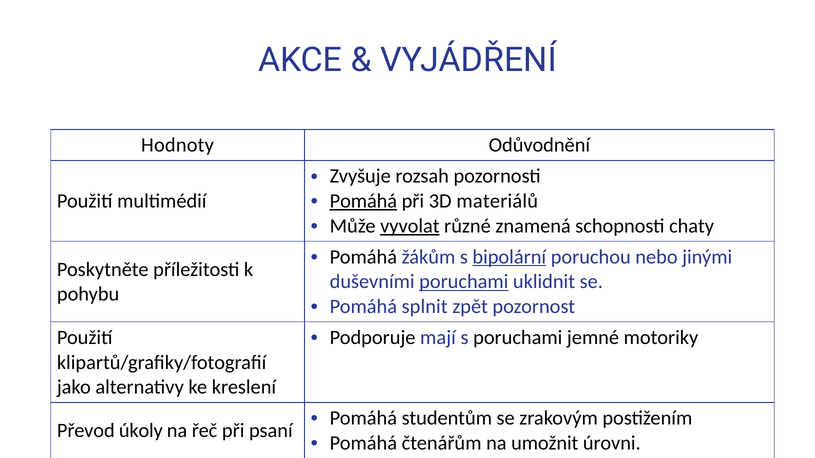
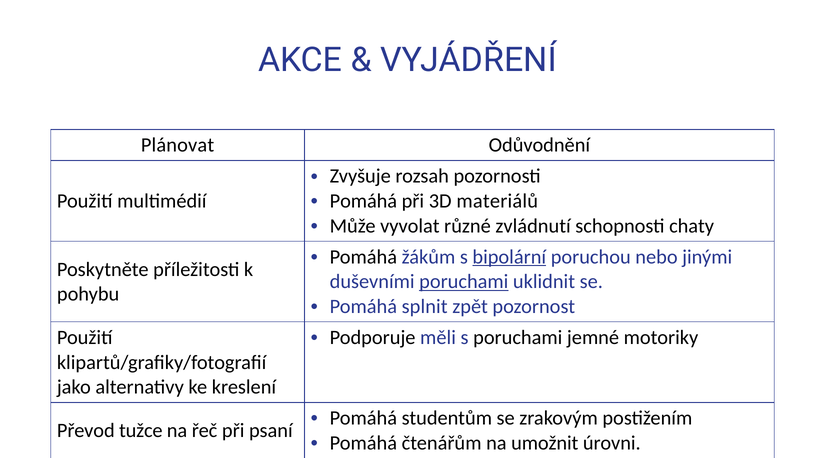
Hodnoty: Hodnoty -> Plánovat
Pomáhá at (363, 201) underline: present -> none
vyvolat underline: present -> none
znamená: znamená -> zvládnutí
mají: mají -> měli
úkoly: úkoly -> tužce
